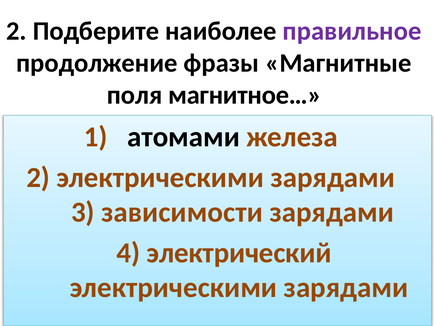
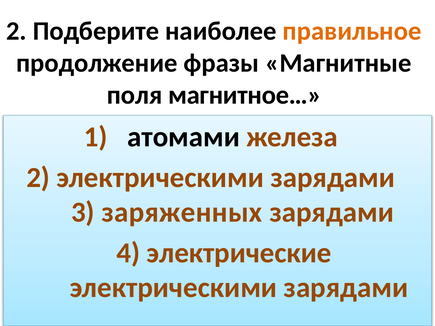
правильное colour: purple -> orange
зависимости: зависимости -> заряженных
электрический: электрический -> электрические
